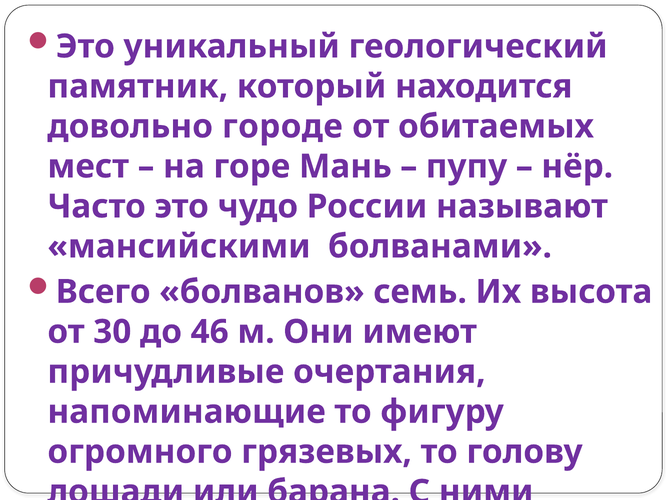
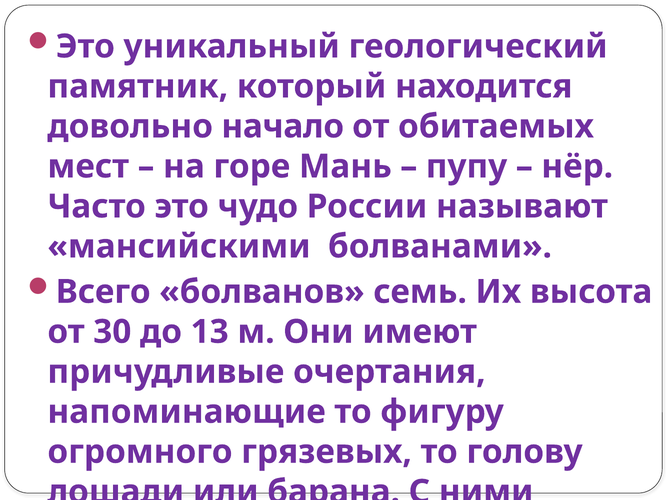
городе: городе -> начало
46: 46 -> 13
